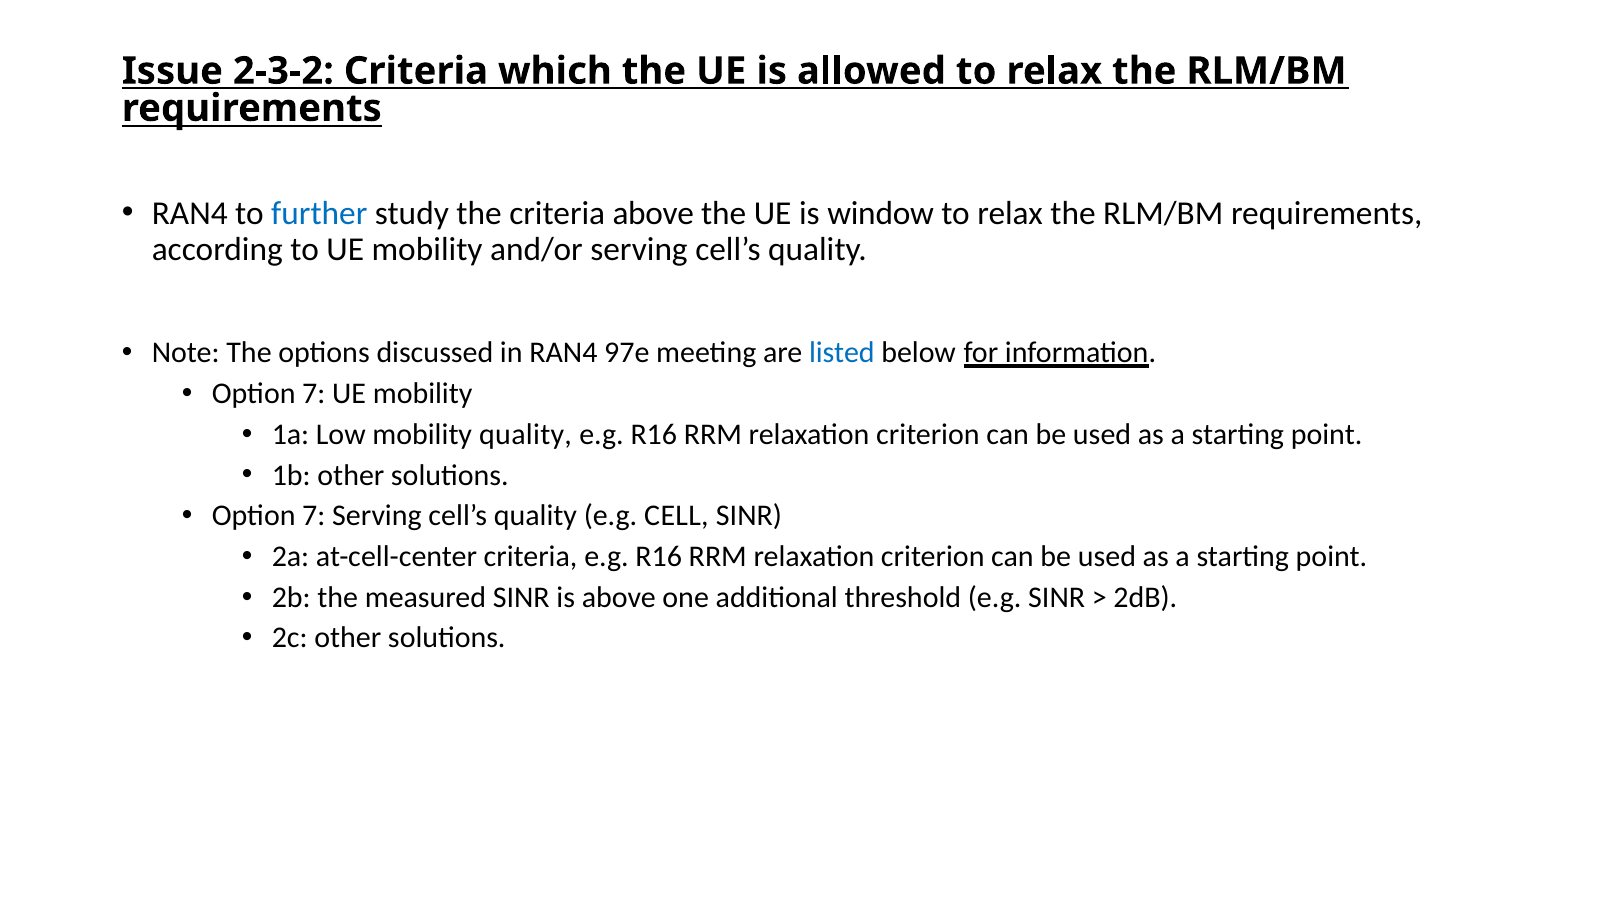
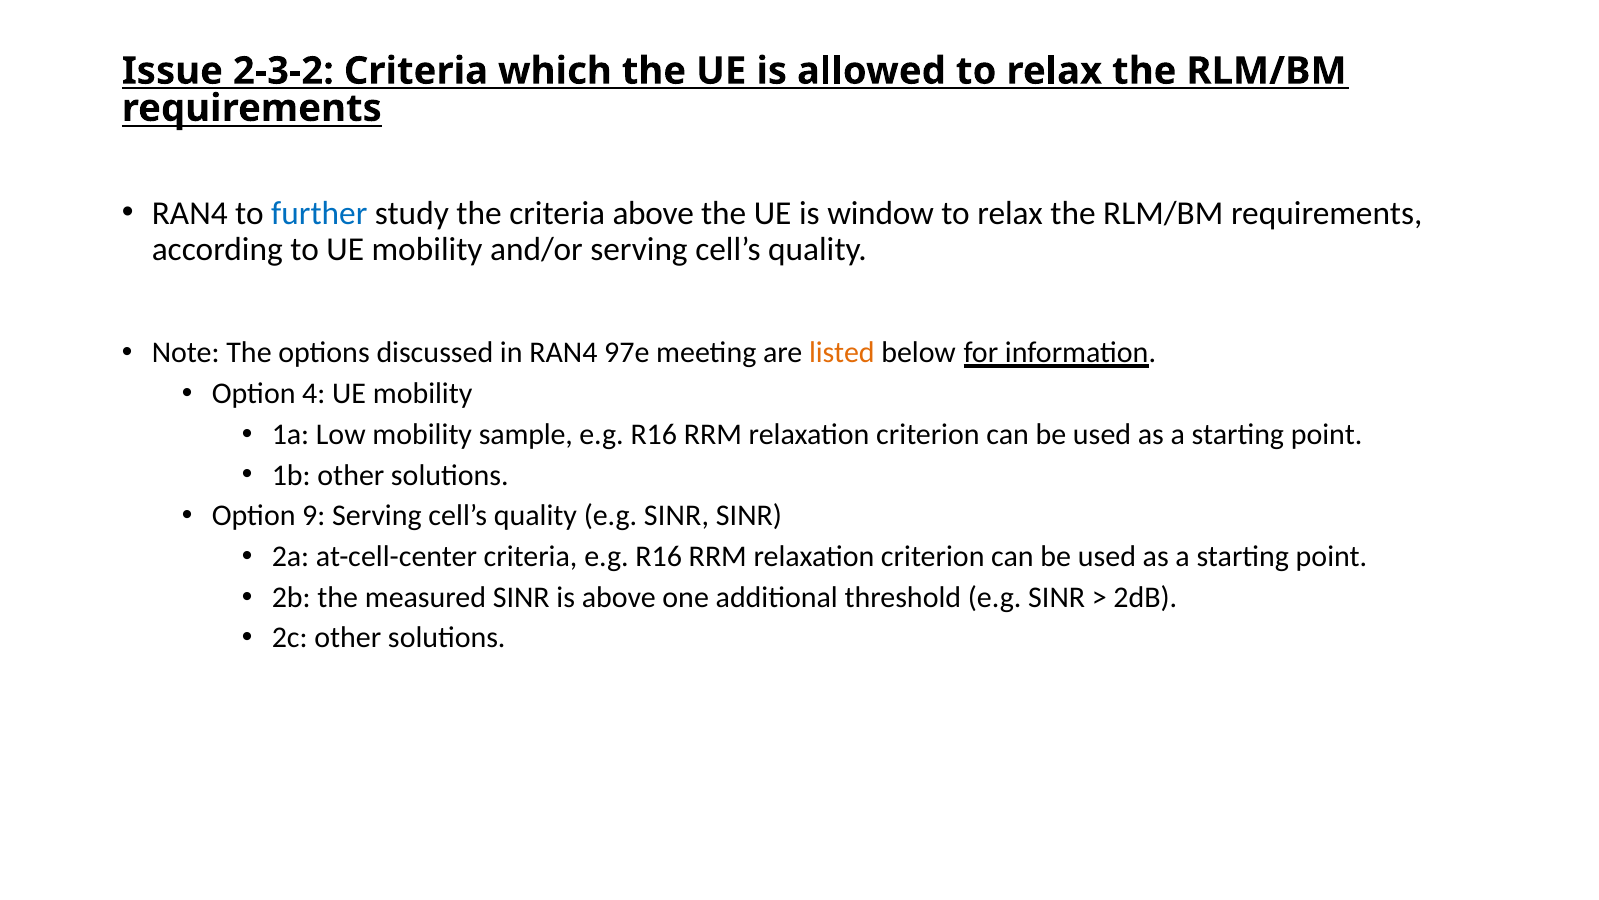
listed colour: blue -> orange
7 at (314, 393): 7 -> 4
mobility quality: quality -> sample
7 at (314, 516): 7 -> 9
quality e.g CELL: CELL -> SINR
